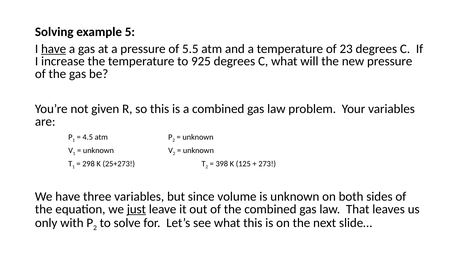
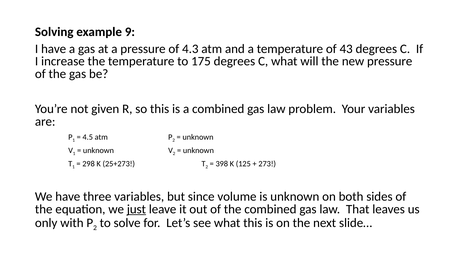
5: 5 -> 9
have at (54, 49) underline: present -> none
5.5: 5.5 -> 4.3
23: 23 -> 43
925: 925 -> 175
